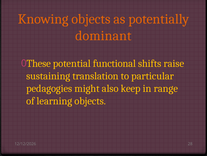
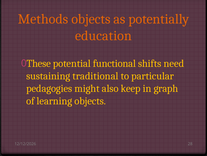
Knowing: Knowing -> Methods
dominant: dominant -> education
raise: raise -> need
translation: translation -> traditional
range: range -> graph
